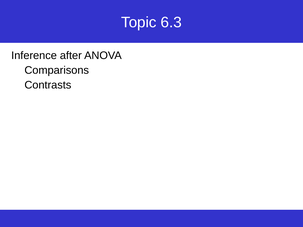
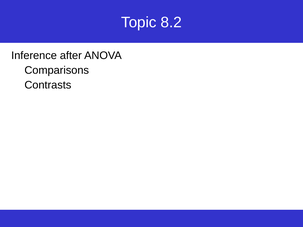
6.3: 6.3 -> 8.2
